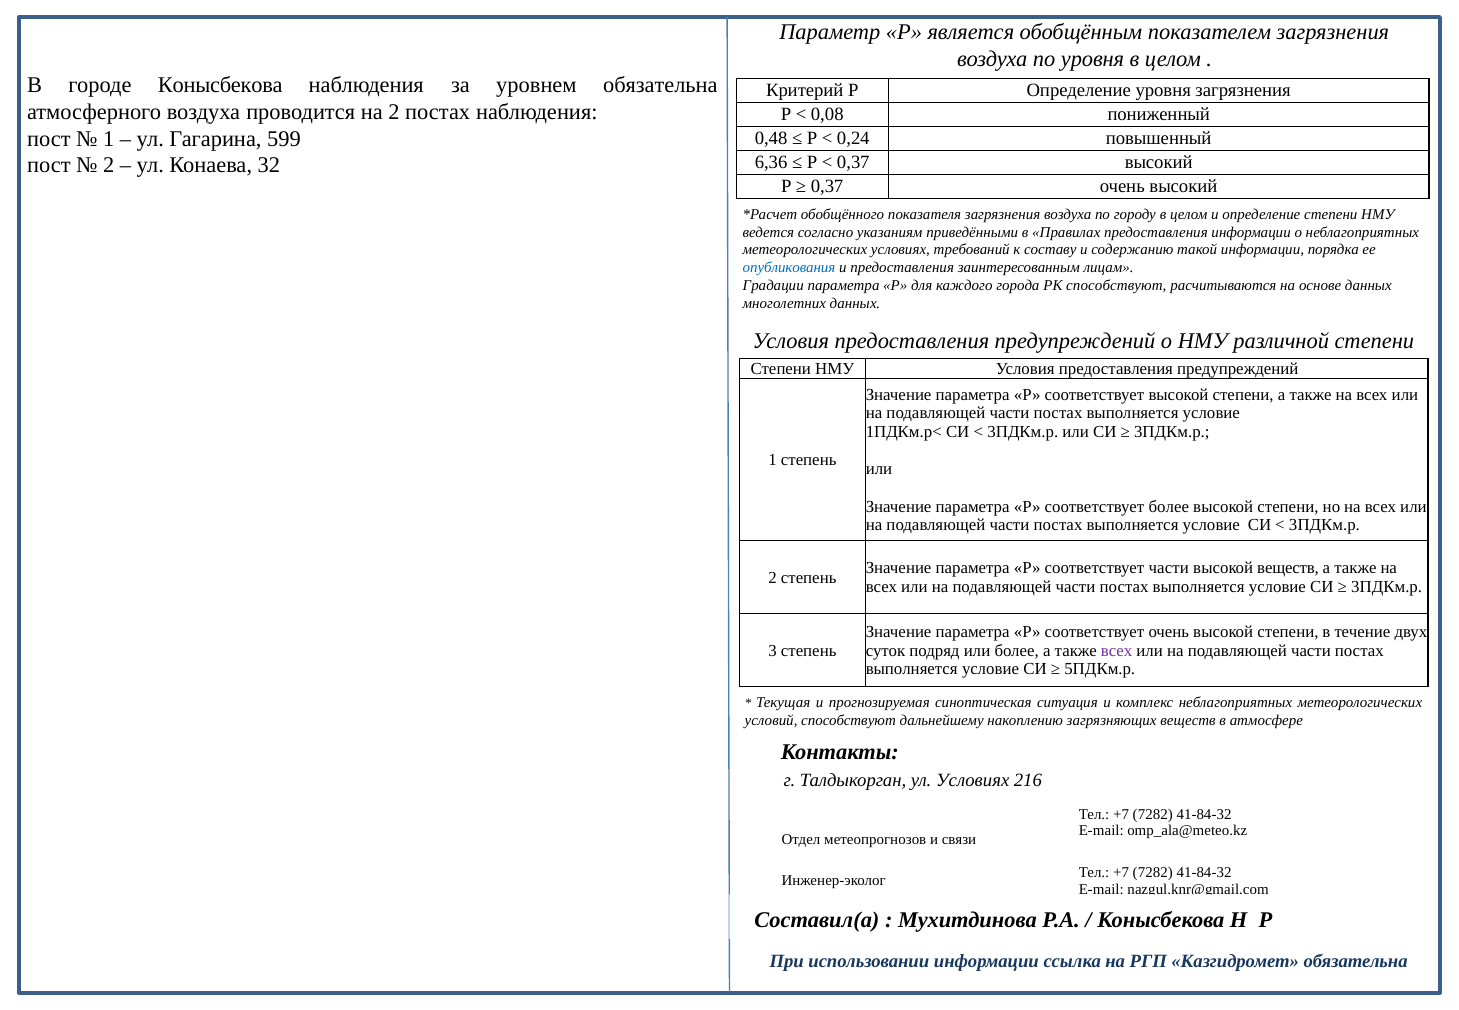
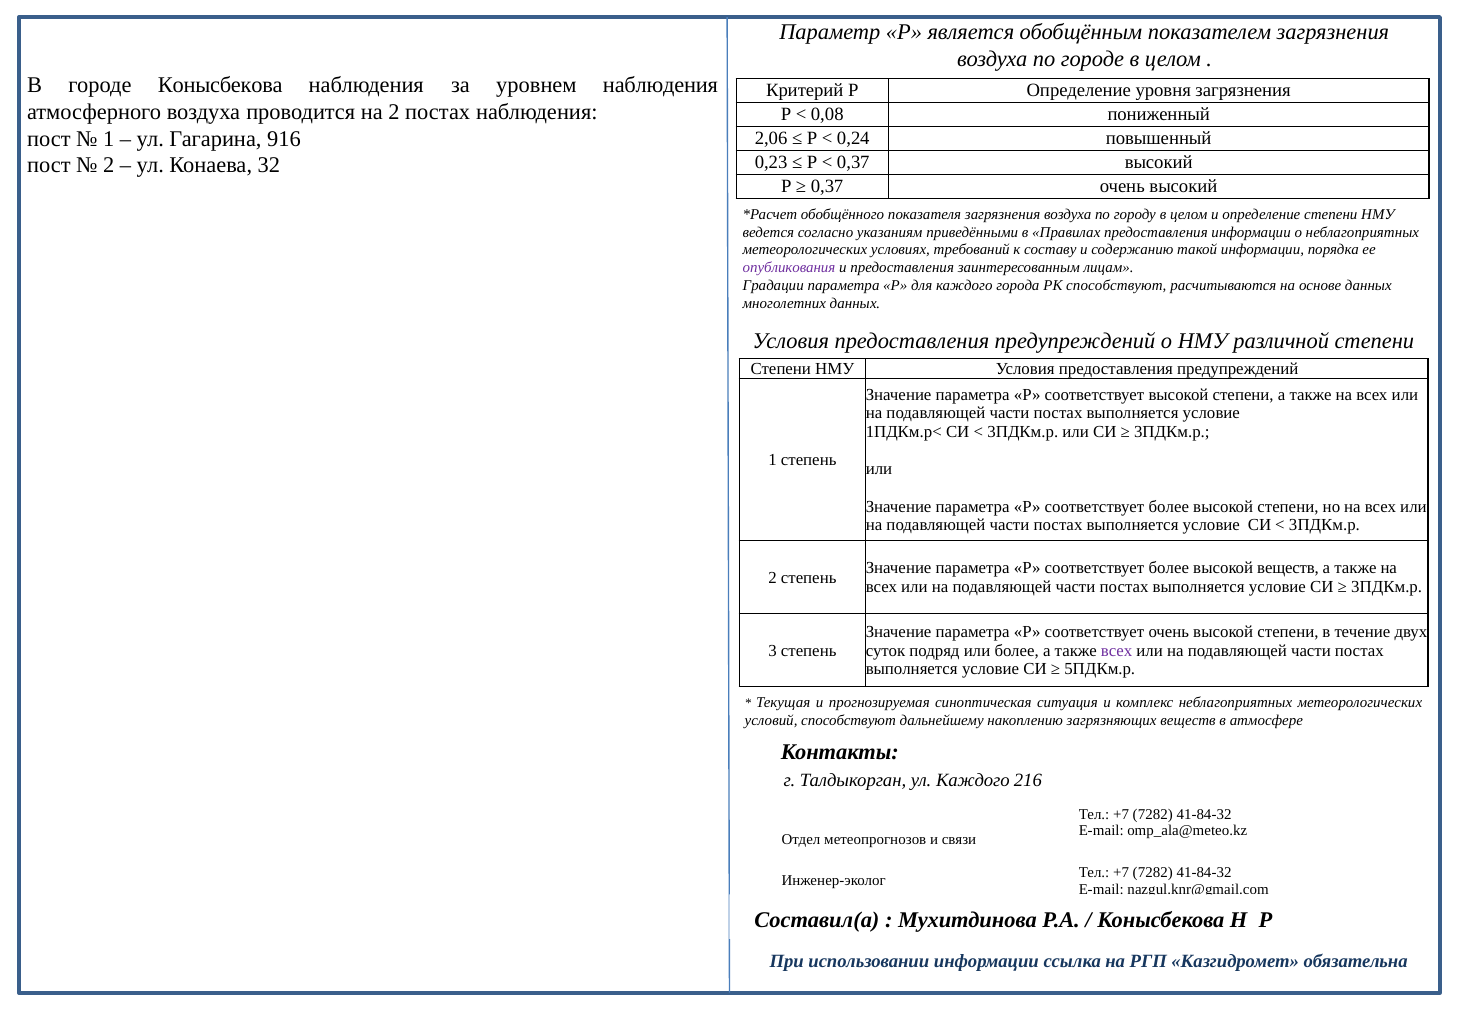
по уровня: уровня -> городе
уровнем обязательна: обязательна -> наблюдения
599: 599 -> 916
0,48: 0,48 -> 2,06
6,36: 6,36 -> 0,23
опубликования colour: blue -> purple
части at (1169, 568): части -> более
ул Условиях: Условиях -> Каждого
